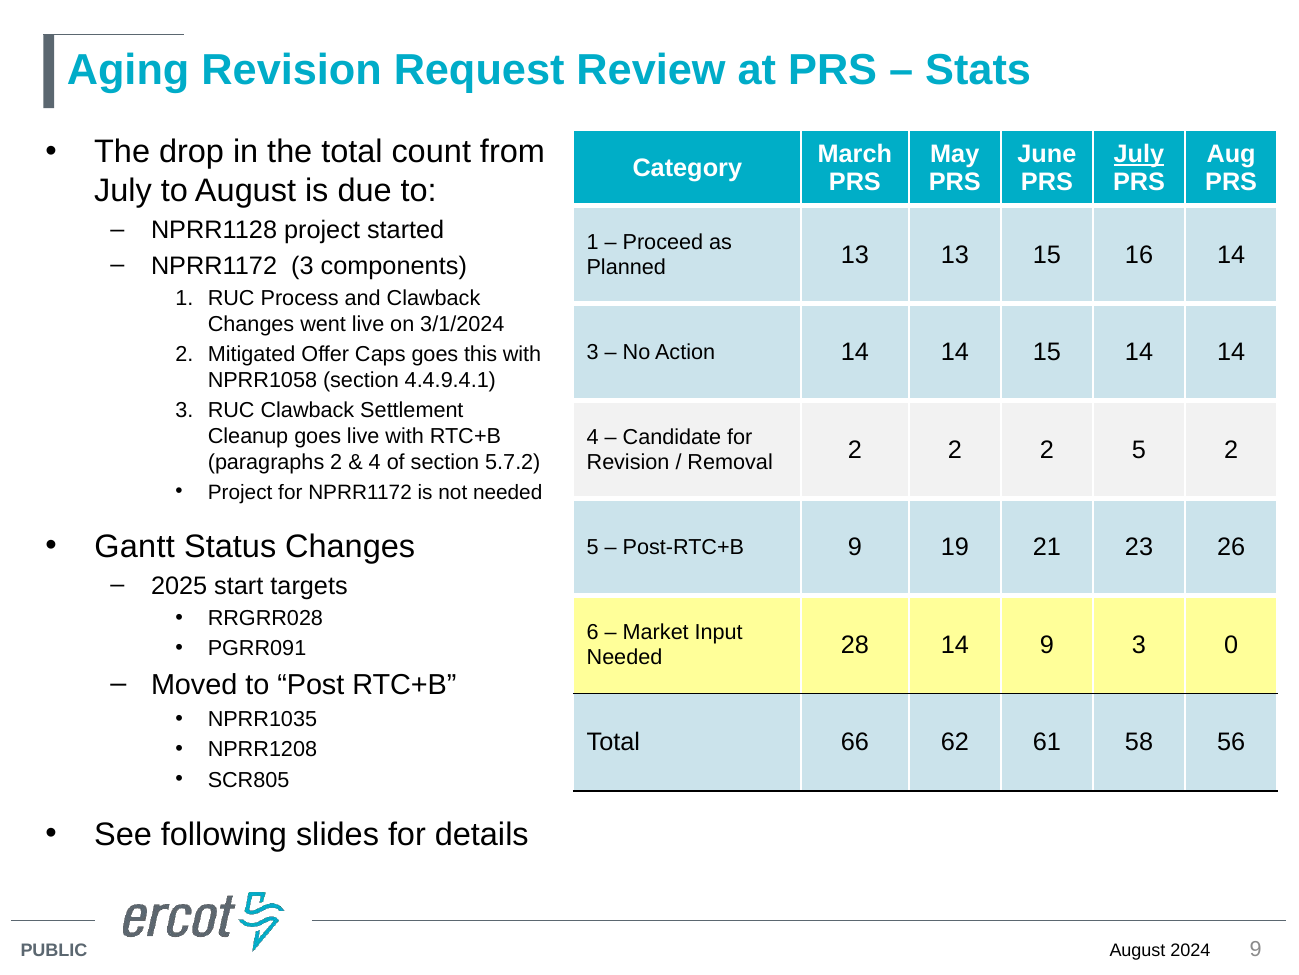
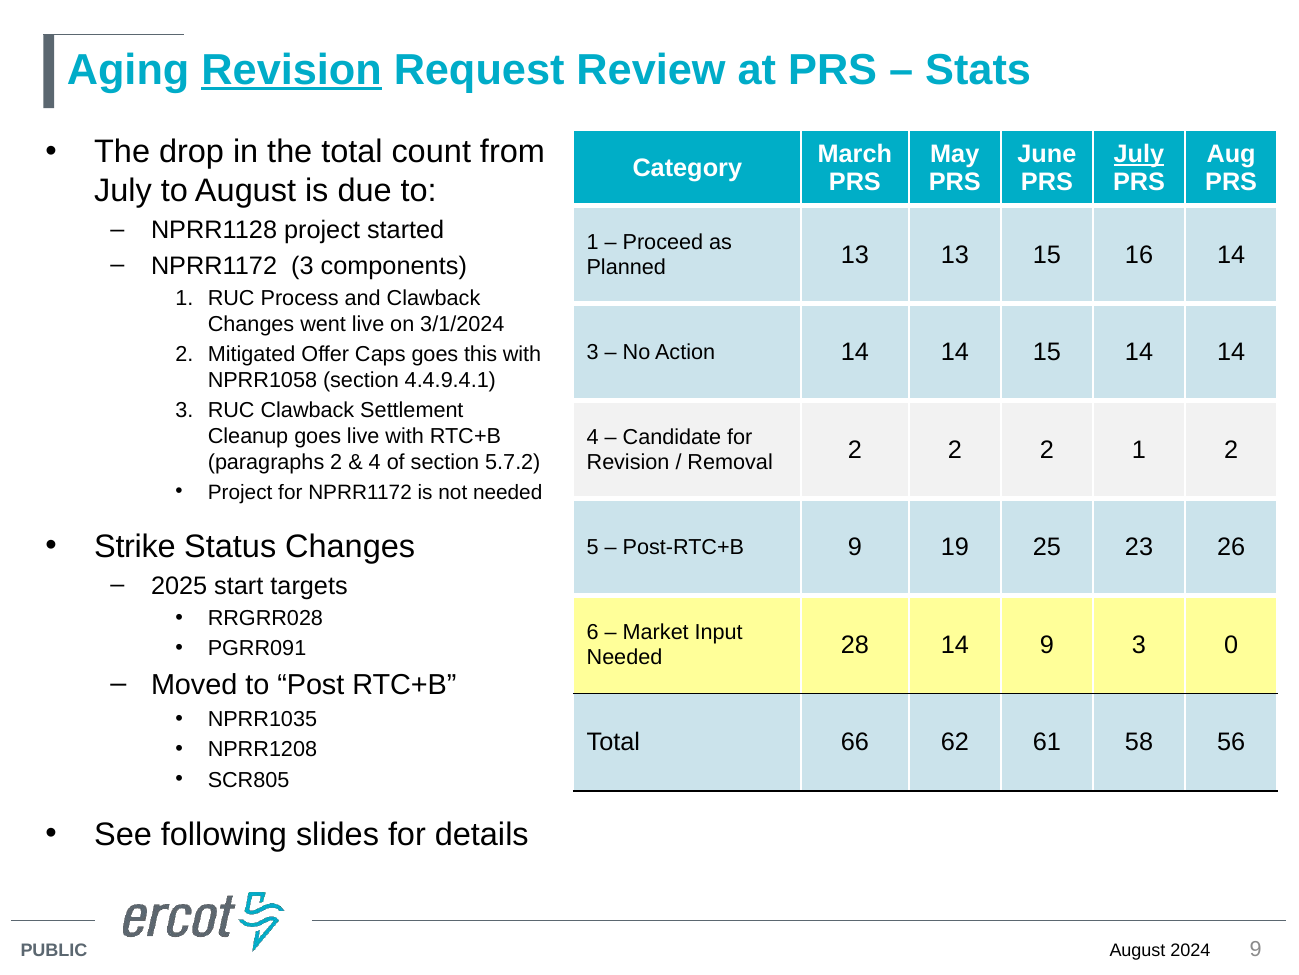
Revision at (292, 70) underline: none -> present
2 2 5: 5 -> 1
Gantt: Gantt -> Strike
21: 21 -> 25
